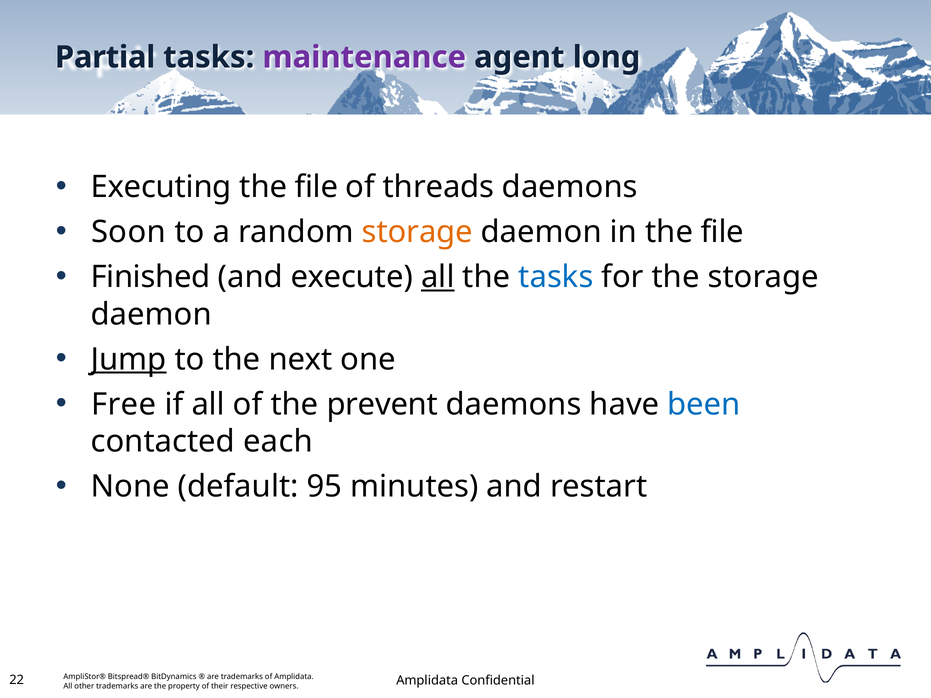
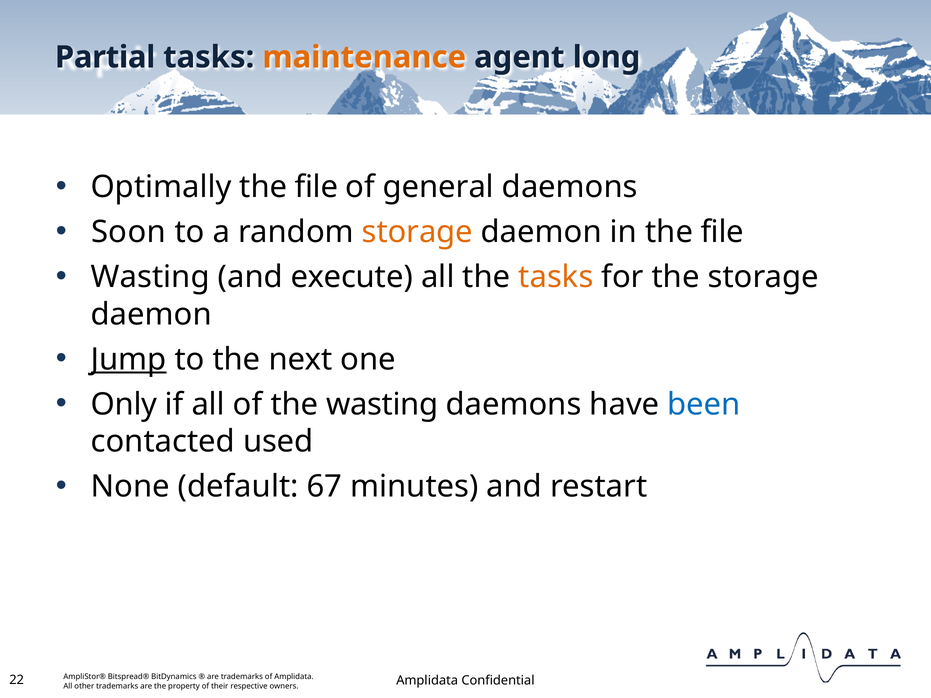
maintenance colour: purple -> orange
Executing: Executing -> Optimally
threads: threads -> general
Finished at (150, 277): Finished -> Wasting
all at (438, 277) underline: present -> none
tasks at (556, 277) colour: blue -> orange
Free: Free -> Only
the prevent: prevent -> wasting
each: each -> used
95: 95 -> 67
